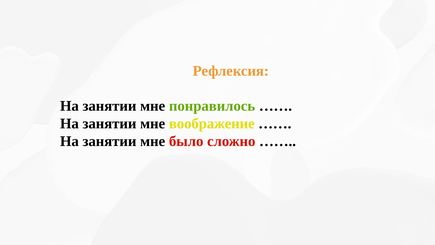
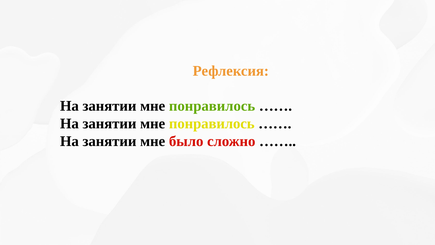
воображение at (212, 123): воображение -> понравилось
